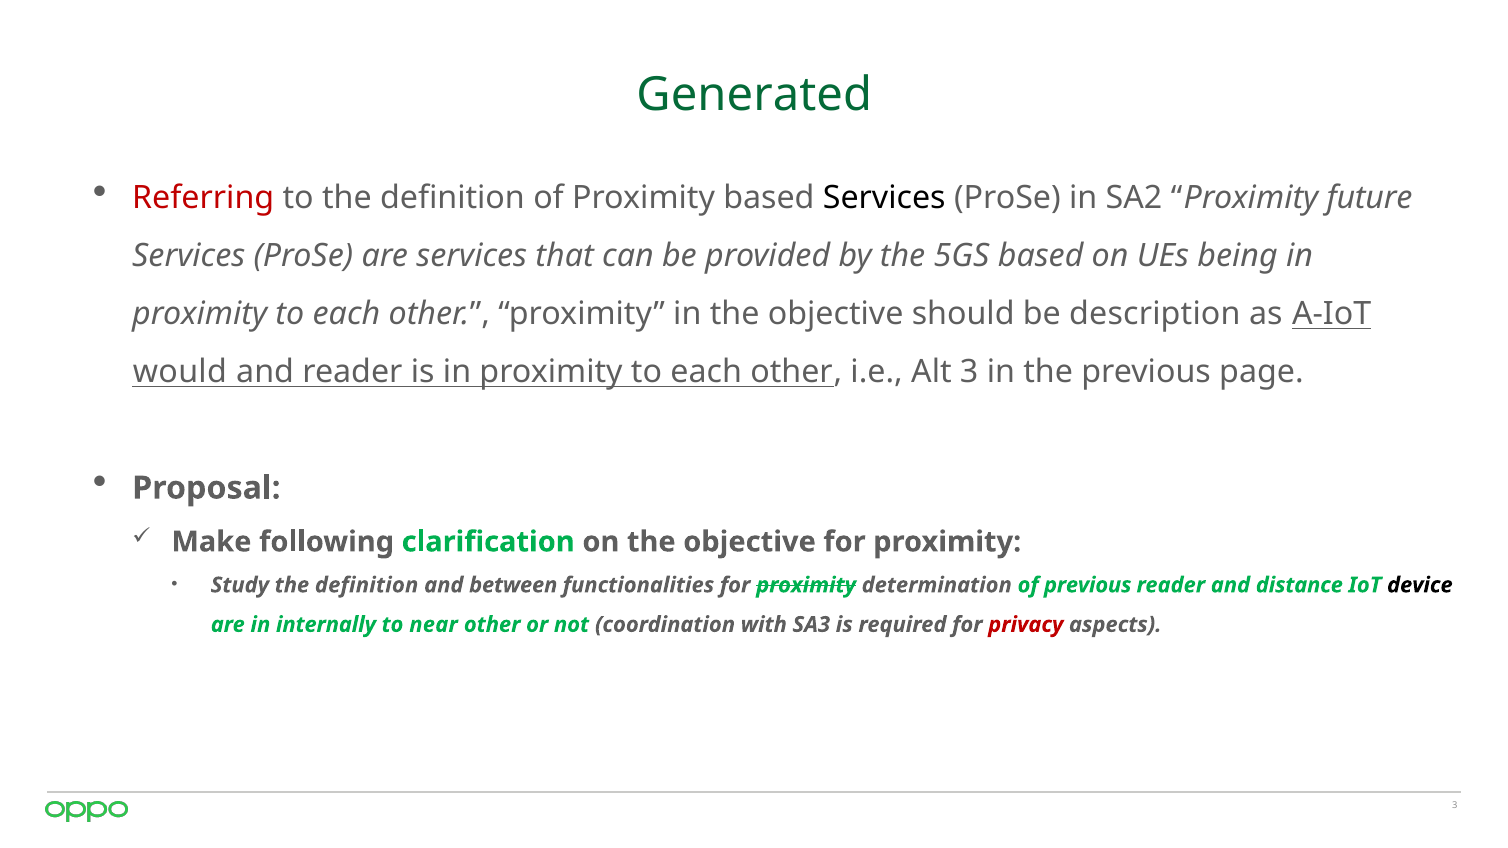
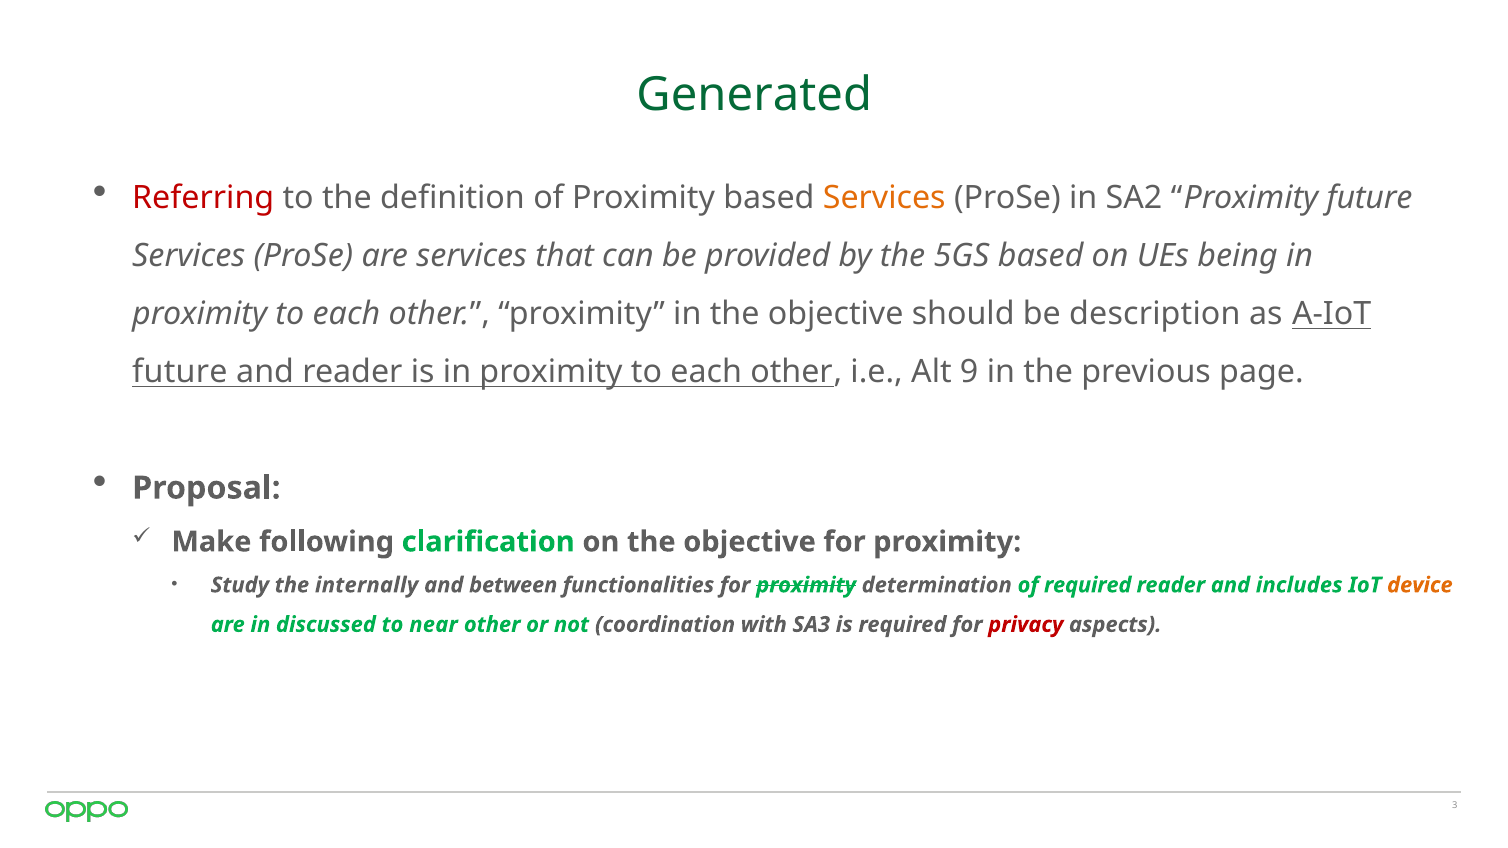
Services at (884, 198) colour: black -> orange
would at (180, 372): would -> future
Alt 3: 3 -> 9
Study the definition: definition -> internally
of previous: previous -> required
distance: distance -> includes
device colour: black -> orange
internally: internally -> discussed
